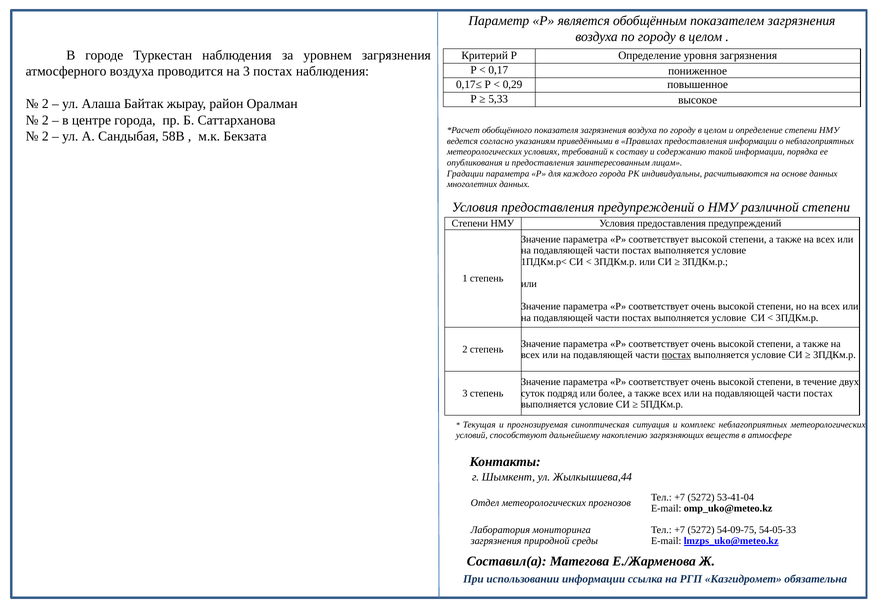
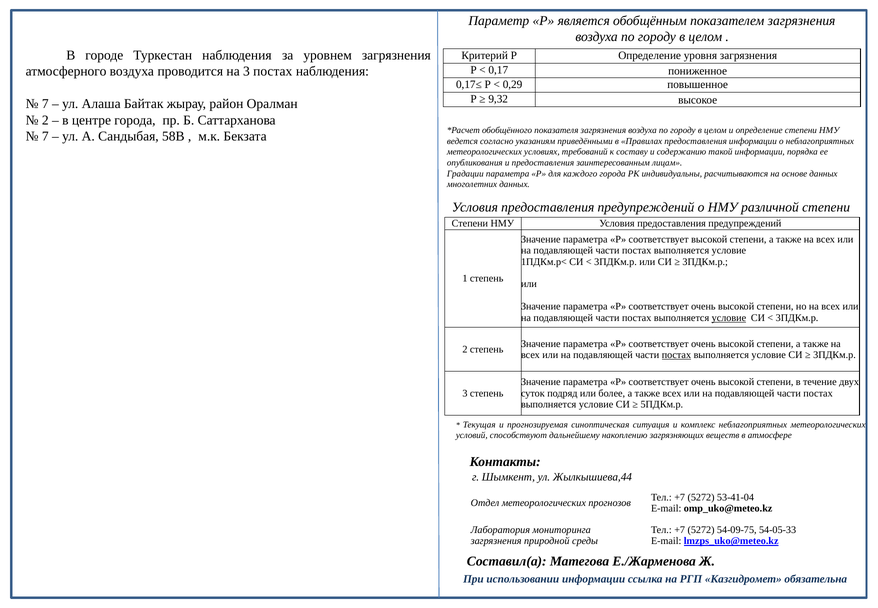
5,33: 5,33 -> 9,32
2 at (45, 104): 2 -> 7
2 at (45, 136): 2 -> 7
условие at (729, 318) underline: none -> present
